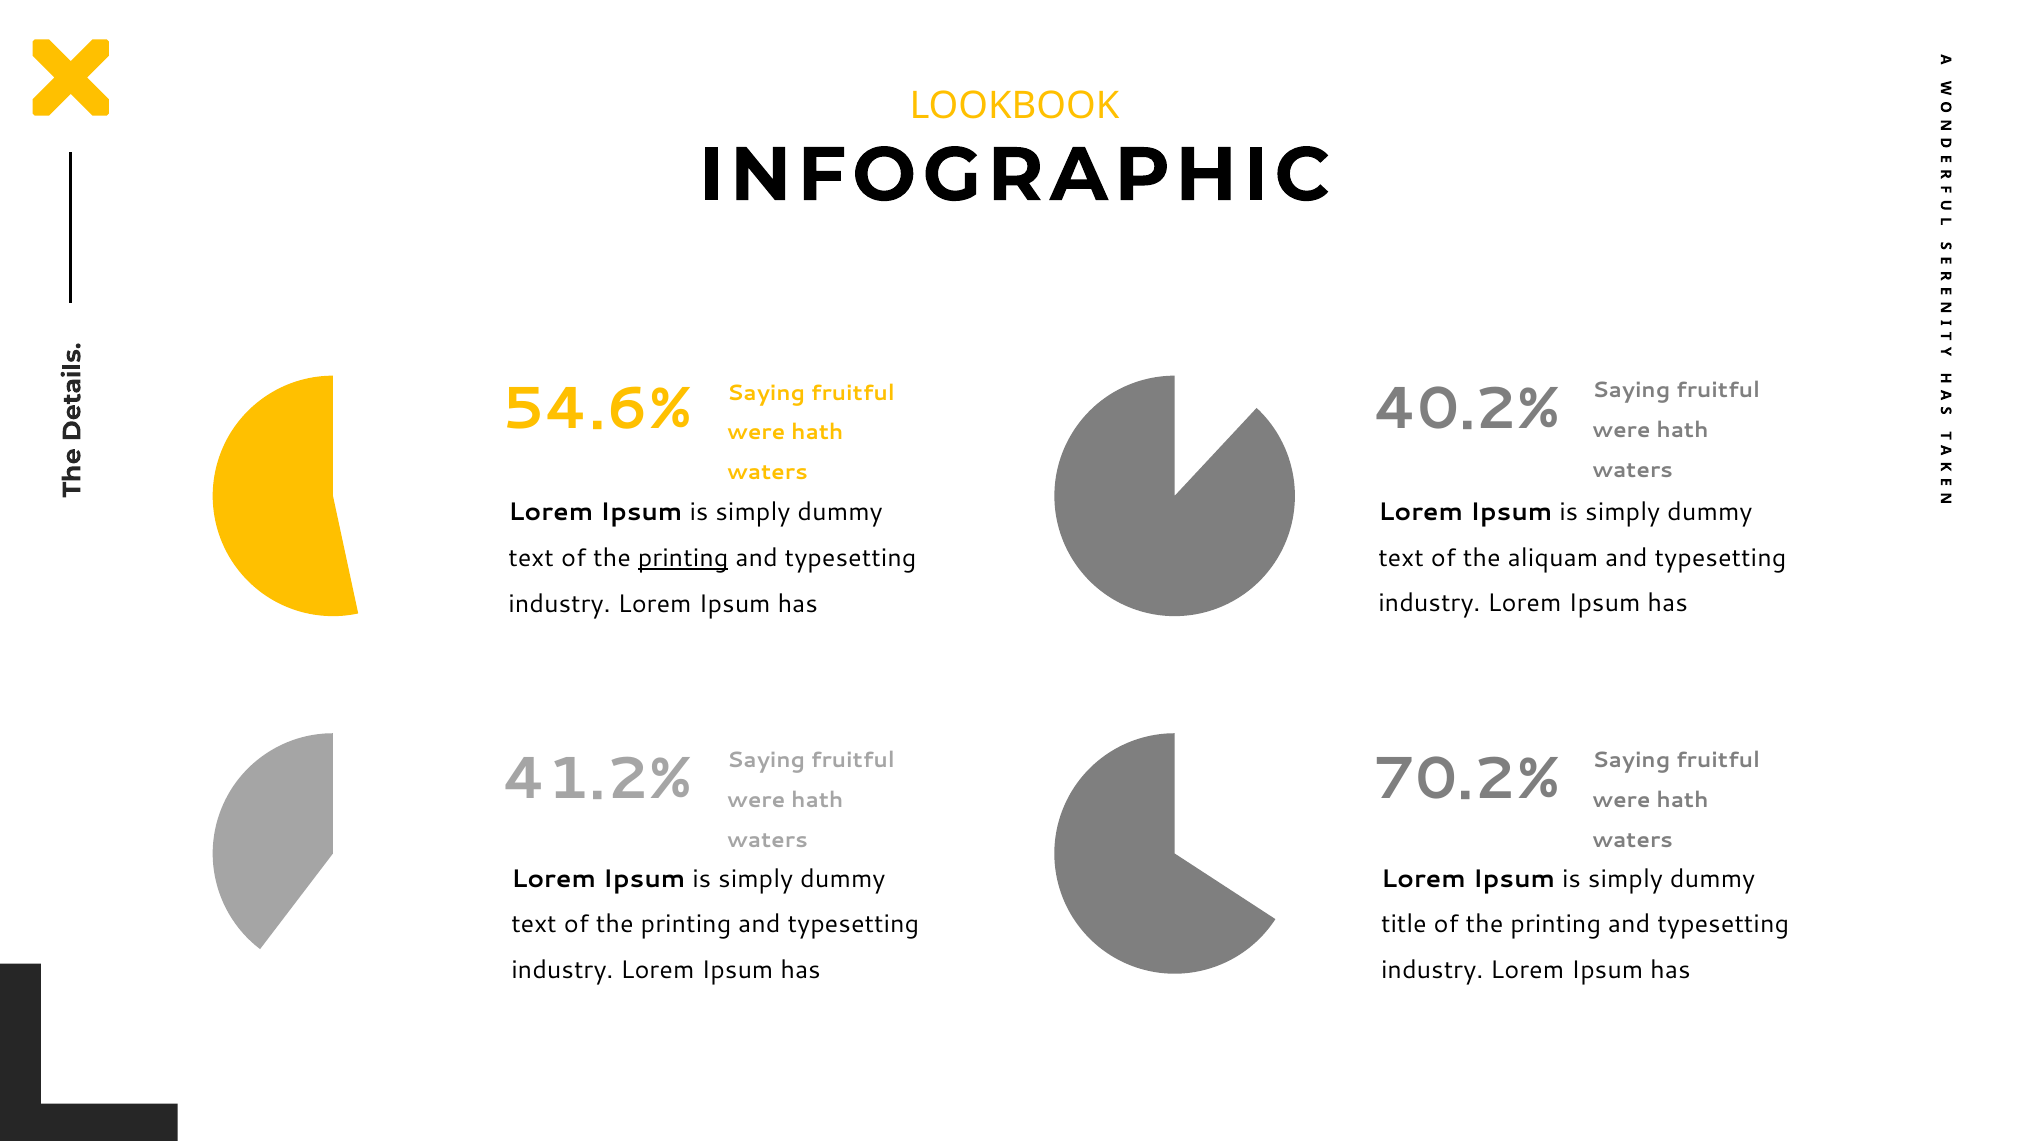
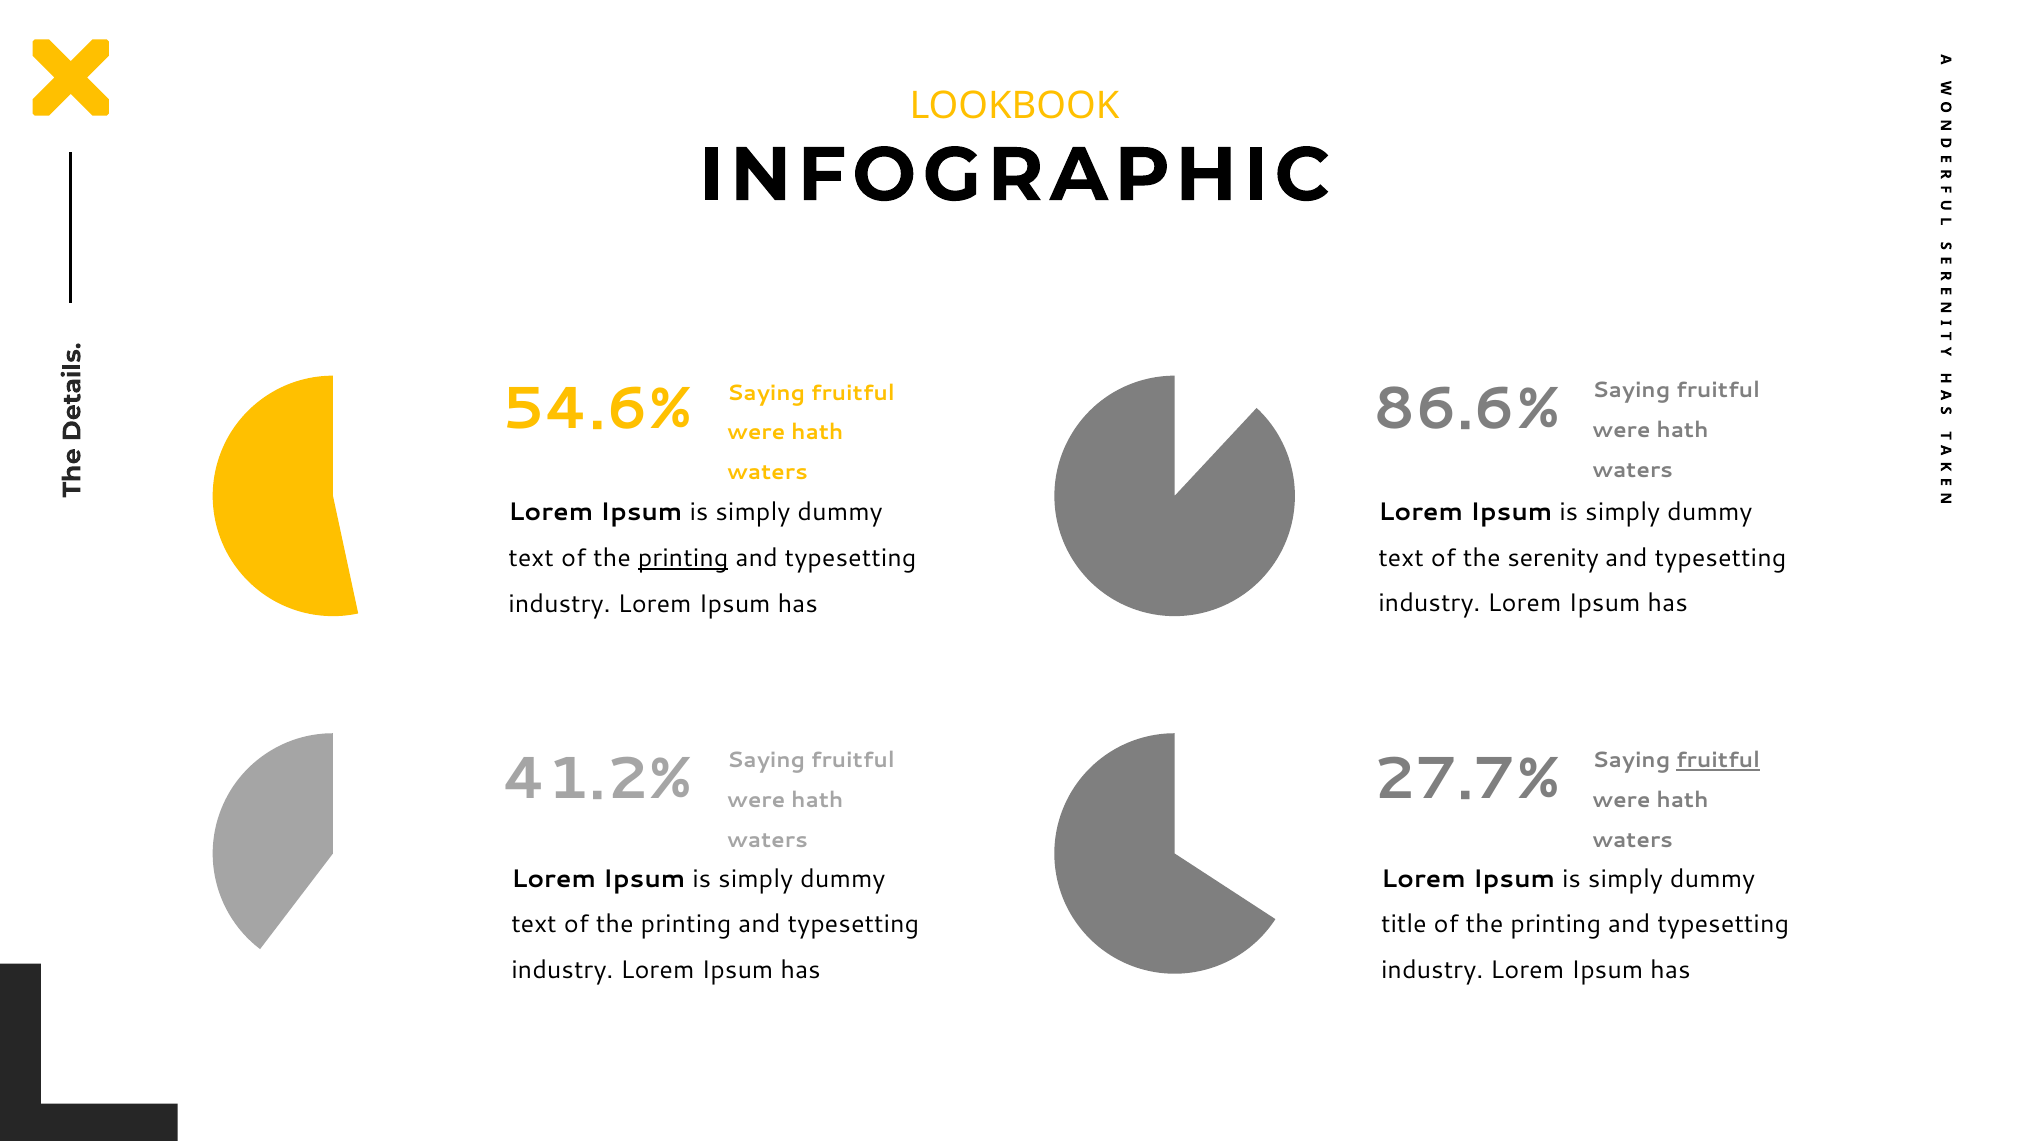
40.2%: 40.2% -> 86.6%
aliquam: aliquam -> serenity
fruitful at (1718, 761) underline: none -> present
70.2%: 70.2% -> 27.7%
